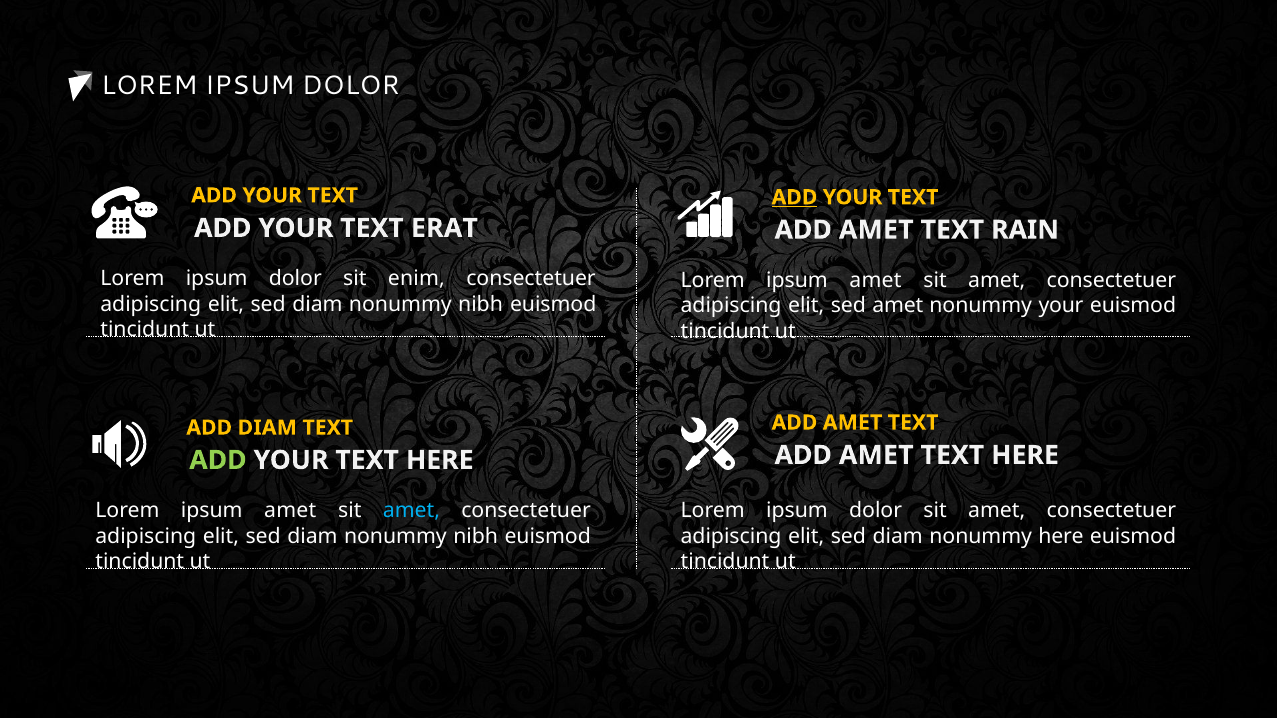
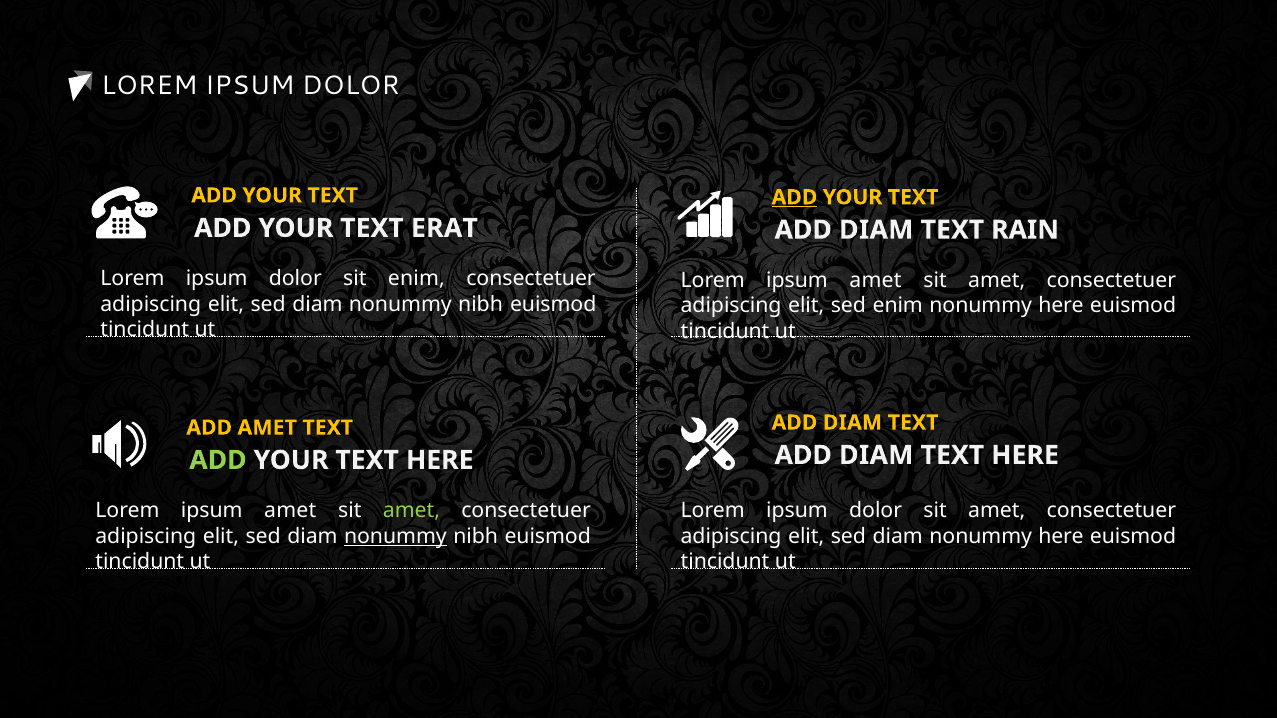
AMET at (876, 230): AMET -> DIAM
sed amet: amet -> enim
your at (1061, 306): your -> here
AMET at (852, 423): AMET -> DIAM
ADD DIAM: DIAM -> AMET
AMET at (876, 455): AMET -> DIAM
amet at (411, 511) colour: light blue -> light green
nonummy at (395, 536) underline: none -> present
